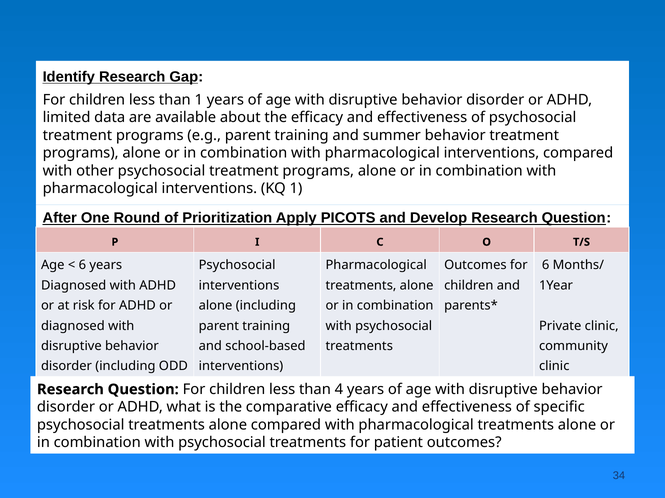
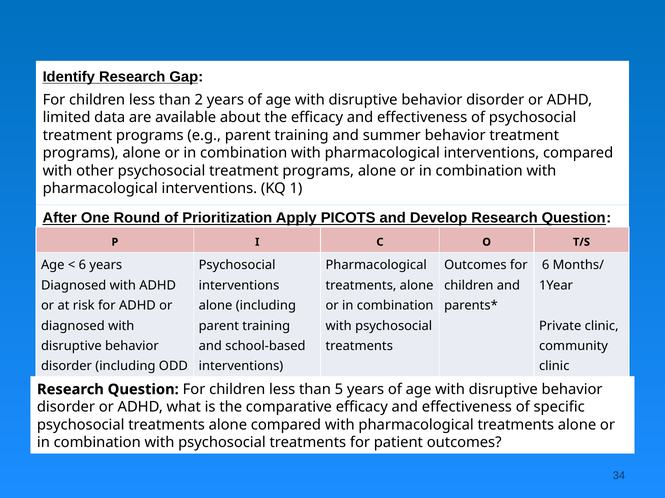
than 1: 1 -> 2
4: 4 -> 5
